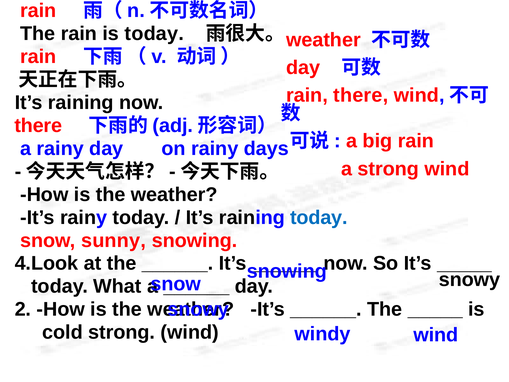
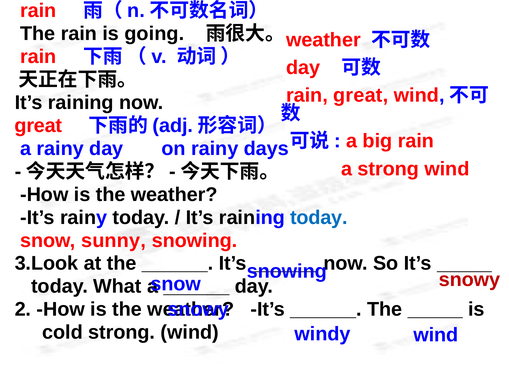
is today: today -> going
rain there: there -> great
there at (38, 125): there -> great
4.Look: 4.Look -> 3.Look
snowy at (470, 280) colour: black -> red
